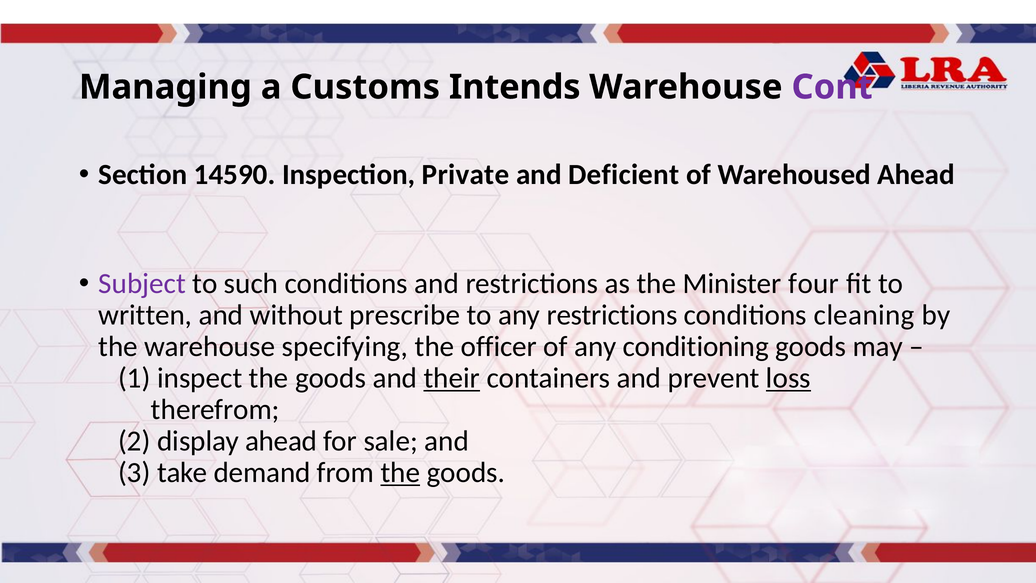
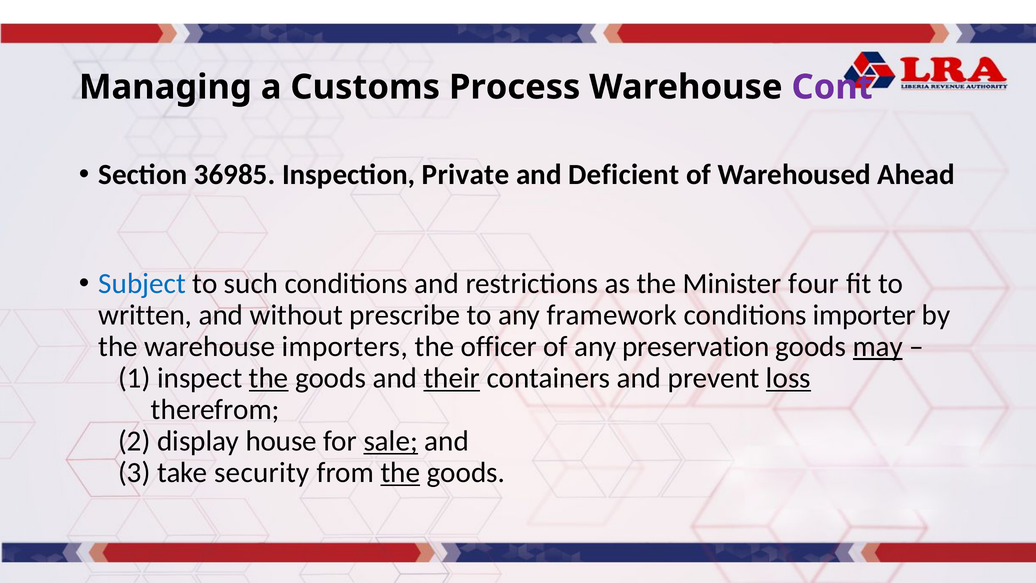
Intends: Intends -> Process
14590: 14590 -> 36985
Subject colour: purple -> blue
any restrictions: restrictions -> framework
cleaning: cleaning -> importer
specifying: specifying -> importers
conditioning: conditioning -> preservation
may underline: none -> present
the at (269, 378) underline: none -> present
display ahead: ahead -> house
sale underline: none -> present
demand: demand -> security
